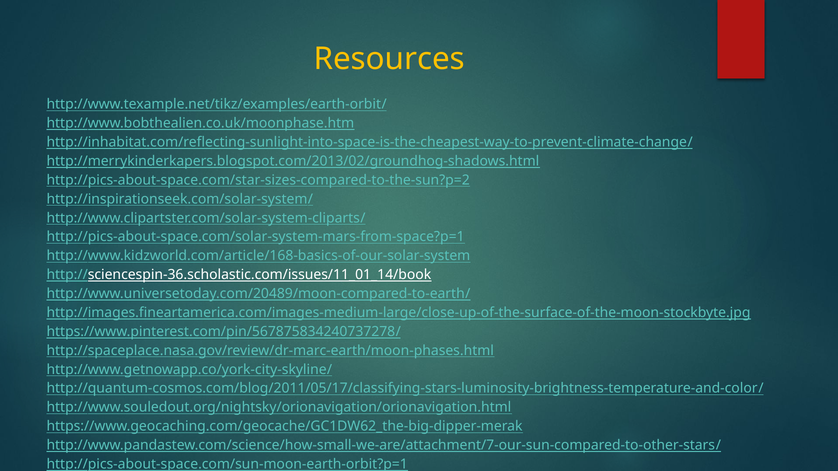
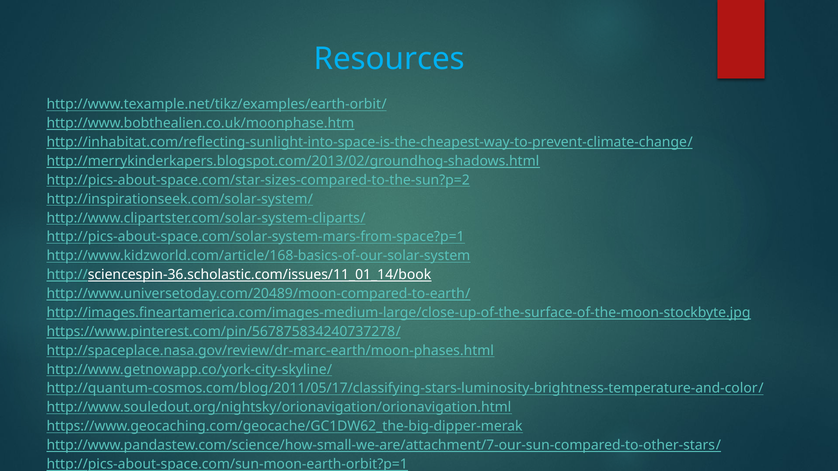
Resources colour: yellow -> light blue
